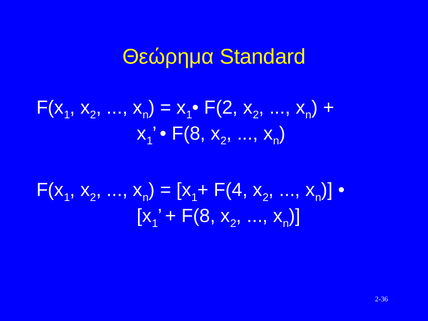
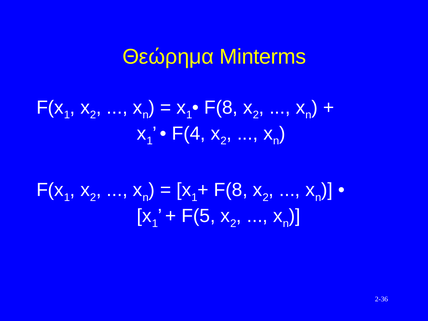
Standard: Standard -> Minterms
F(2 at (221, 108): F(2 -> F(8
F(8 at (189, 134): F(8 -> F(4
F(4 at (231, 190): F(4 -> F(8
F(8 at (198, 216): F(8 -> F(5
